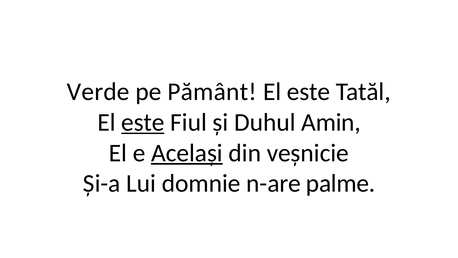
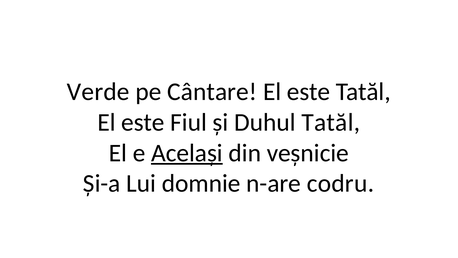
Pământ: Pământ -> Cântare
este at (143, 122) underline: present -> none
Duhul Amin: Amin -> Tatăl
palme: palme -> codru
